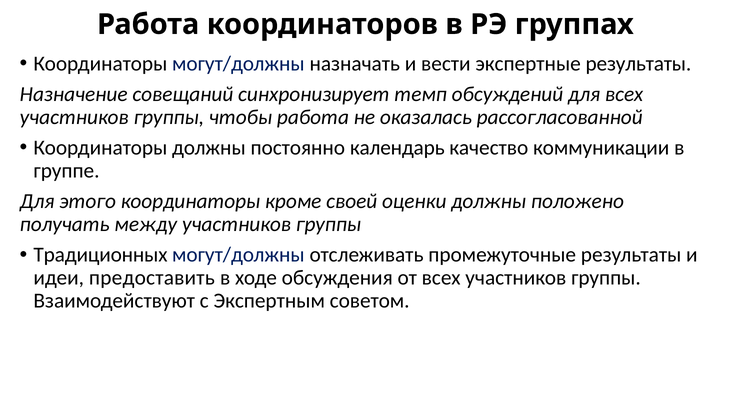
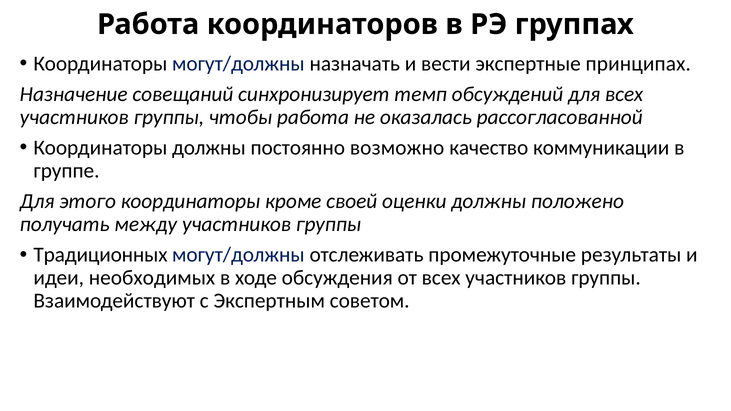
экспертные результаты: результаты -> принципах
календарь: календарь -> возможно
предоставить: предоставить -> необходимых
